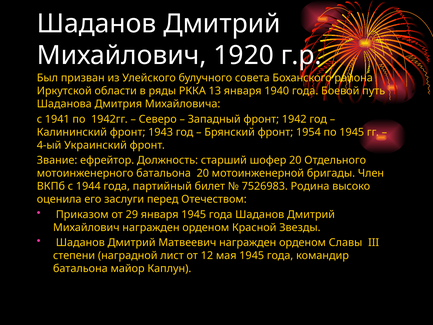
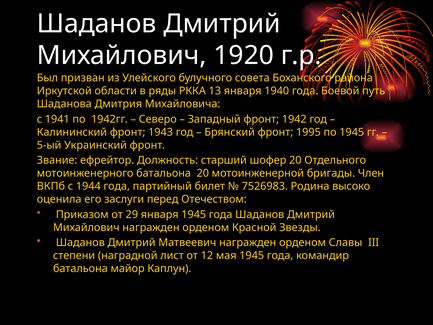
1954: 1954 -> 1995
4-ый: 4-ый -> 5-ый
